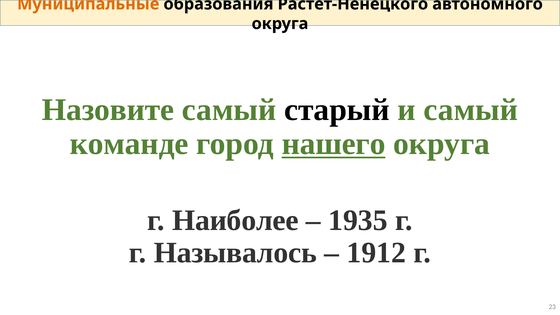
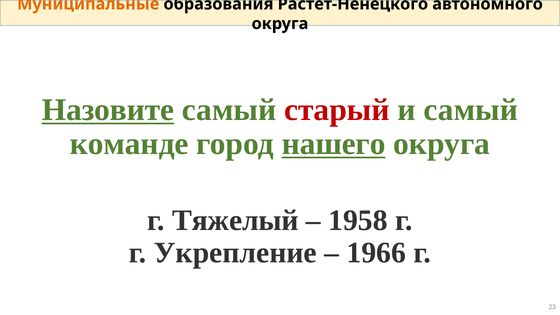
Назовите underline: none -> present
старый colour: black -> red
Наиболее: Наиболее -> Тяжелый
1935: 1935 -> 1958
Называлось: Называлось -> Укрепление
1912: 1912 -> 1966
